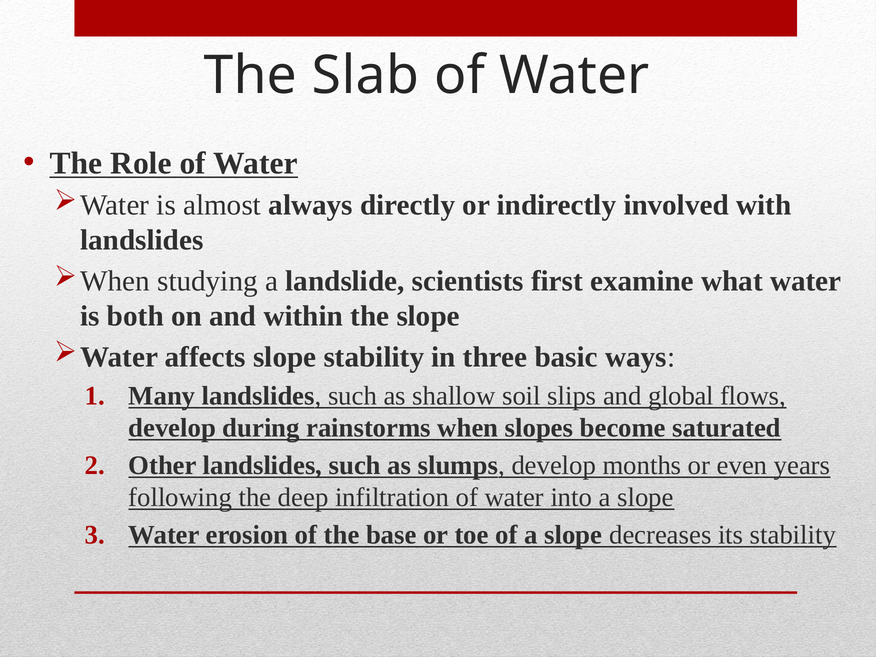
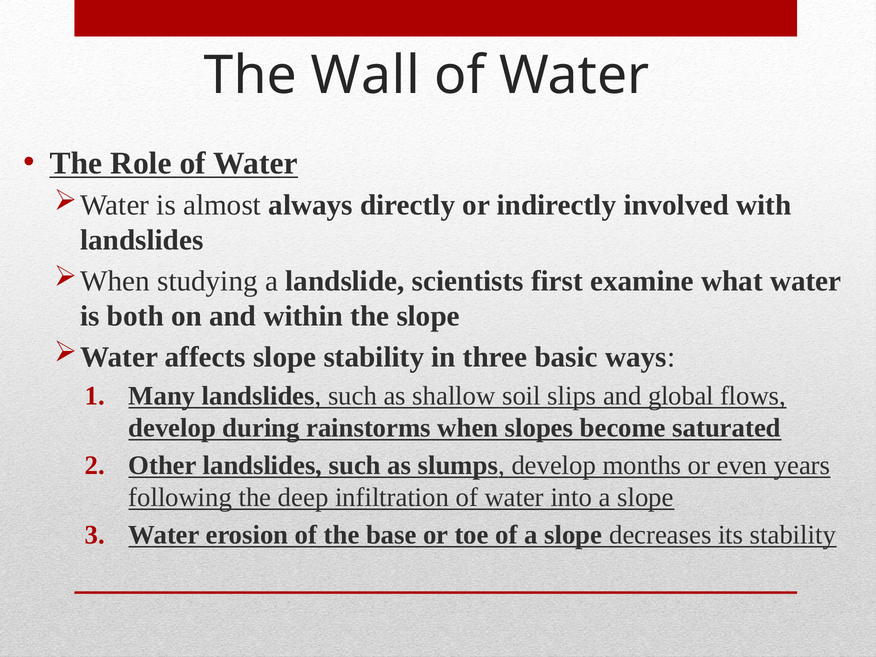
Slab: Slab -> Wall
